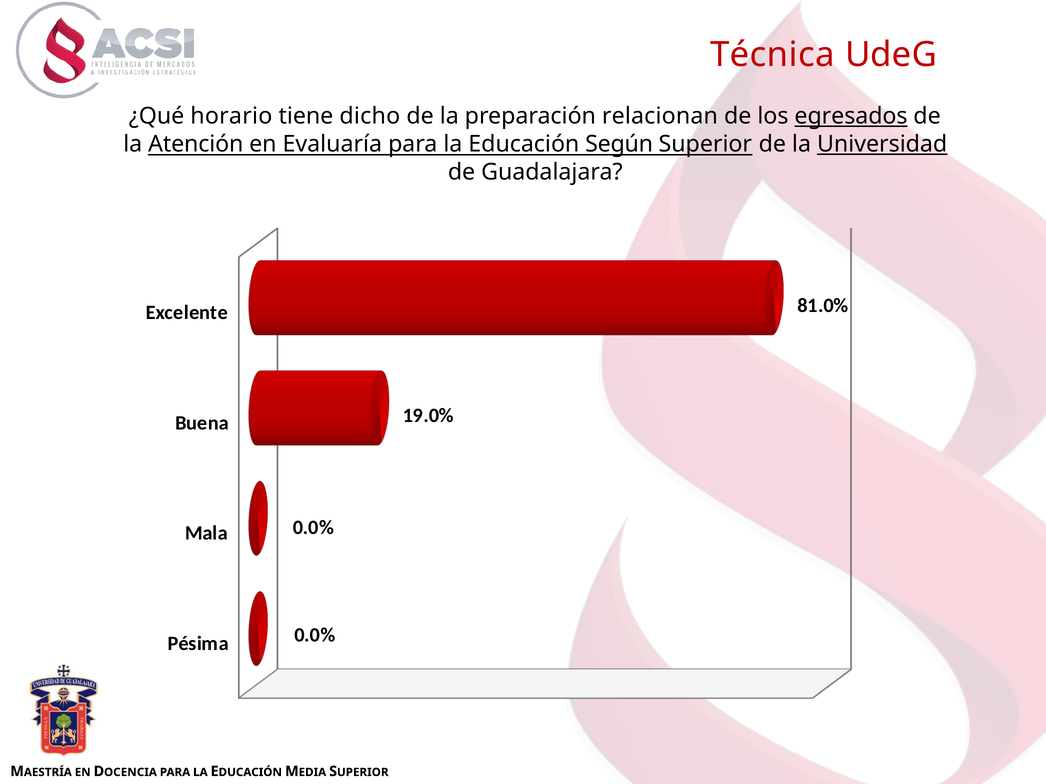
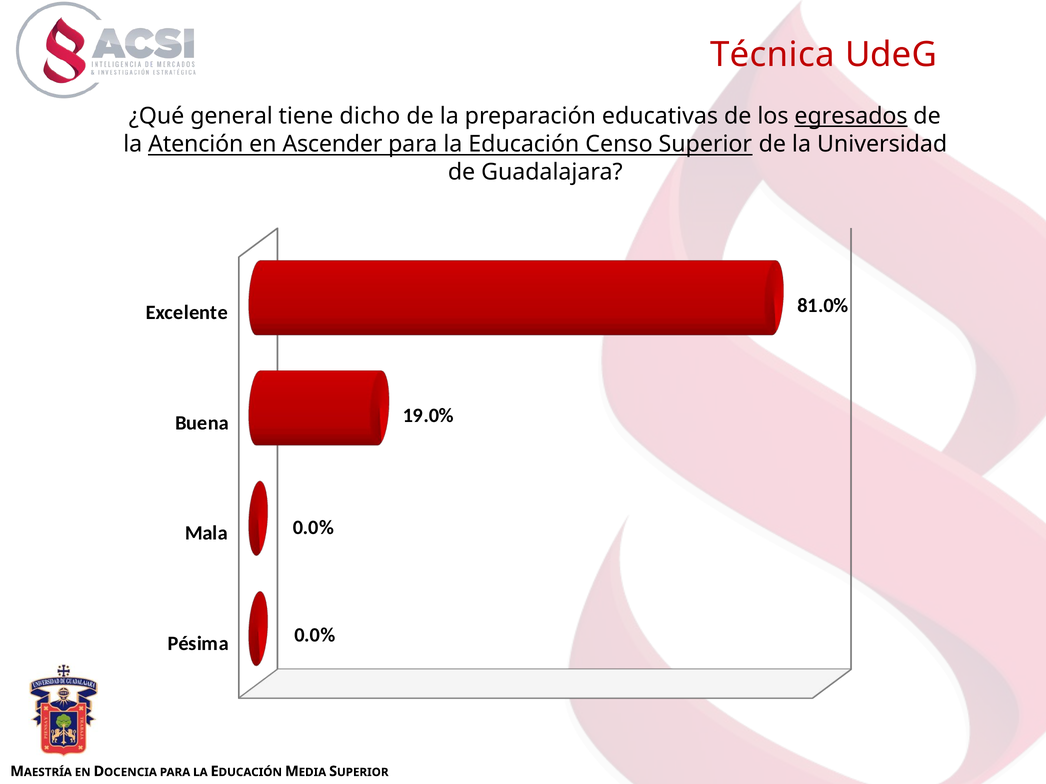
horario: horario -> general
relacionan: relacionan -> educativas
Evaluaría: Evaluaría -> Ascender
Según: Según -> Censo
Universidad underline: present -> none
